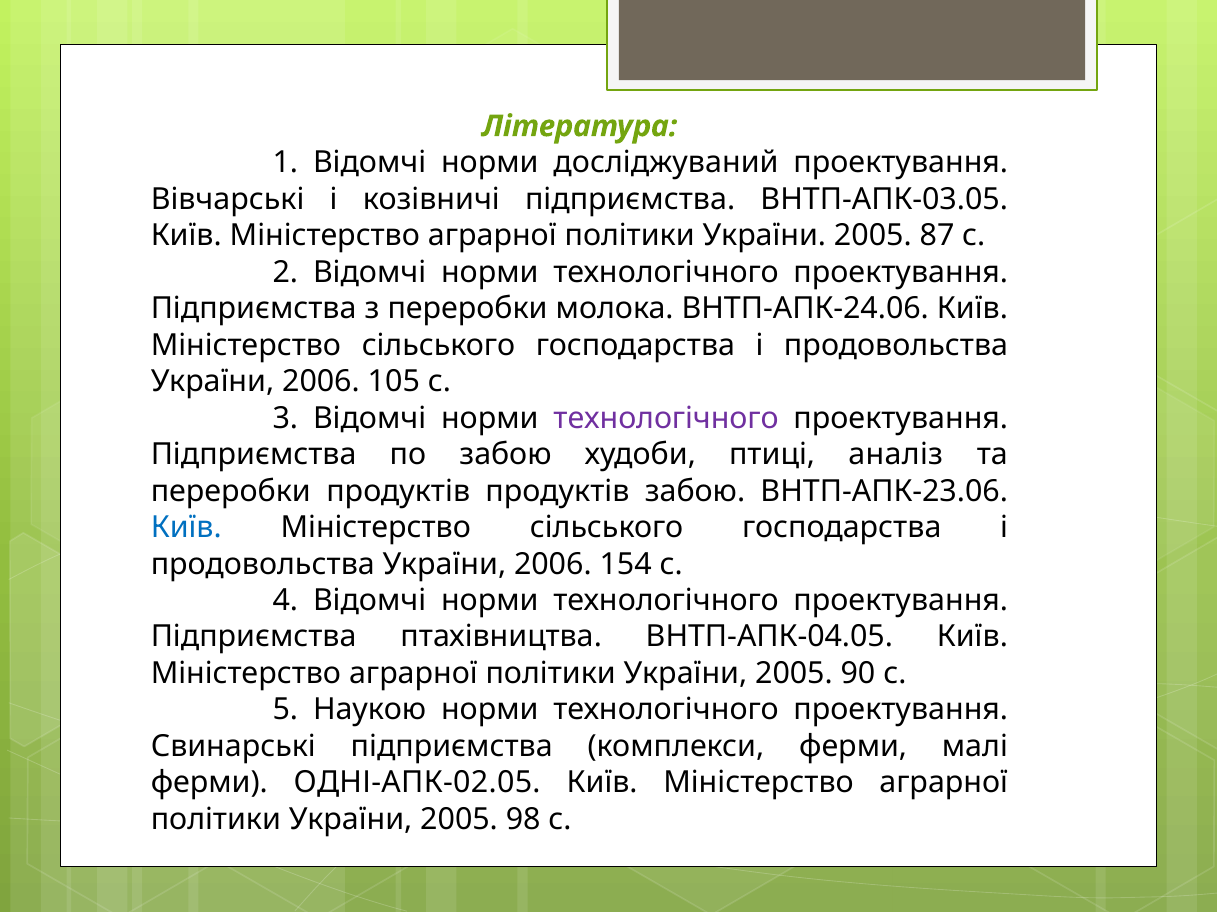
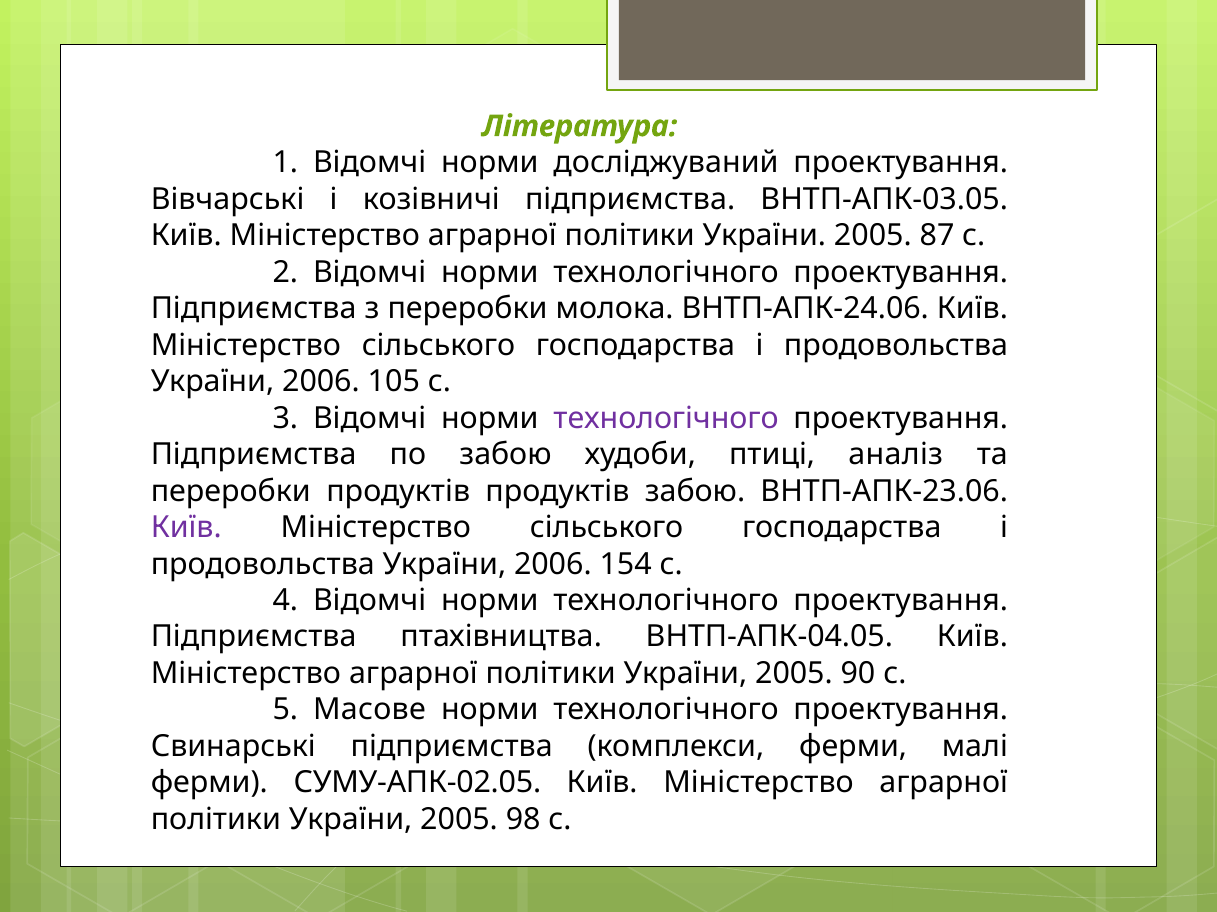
Київ at (186, 528) colour: blue -> purple
Наукою: Наукою -> Масове
ОДНІ-АПК-02.05: ОДНІ-АПК-02.05 -> СУМУ-АПК-02.05
